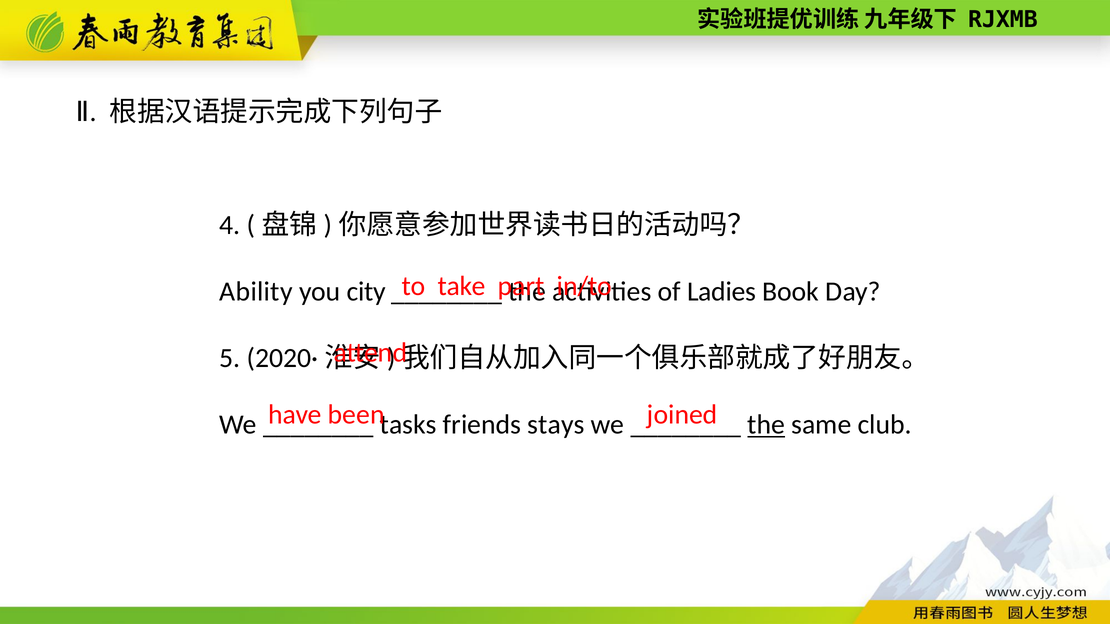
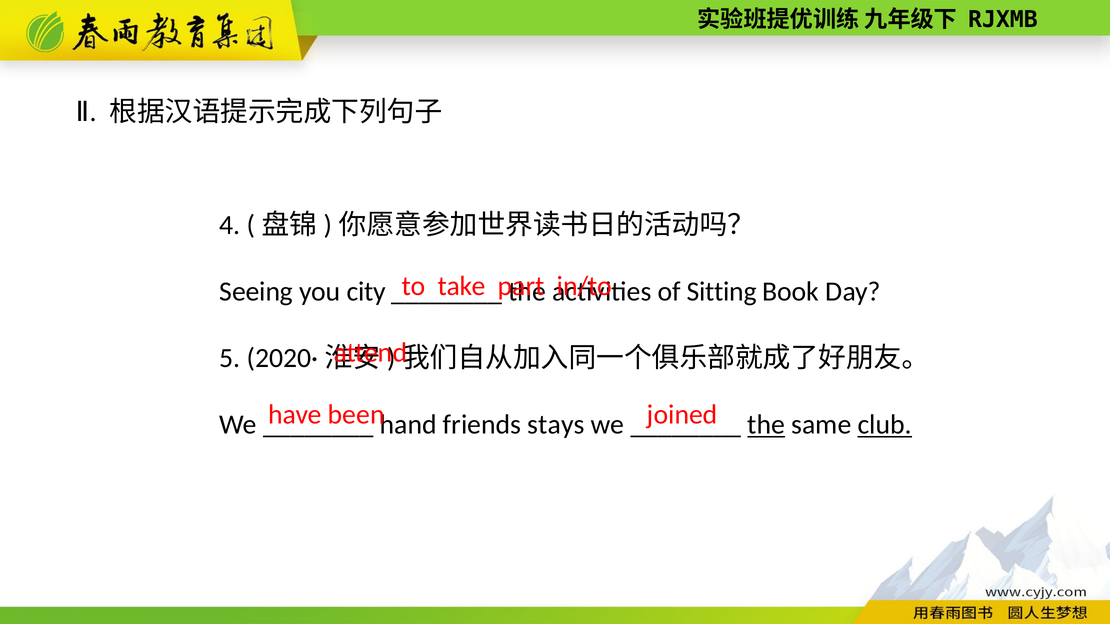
Ability: Ability -> Seeing
Ladies: Ladies -> Sitting
tasks: tasks -> hand
club underline: none -> present
